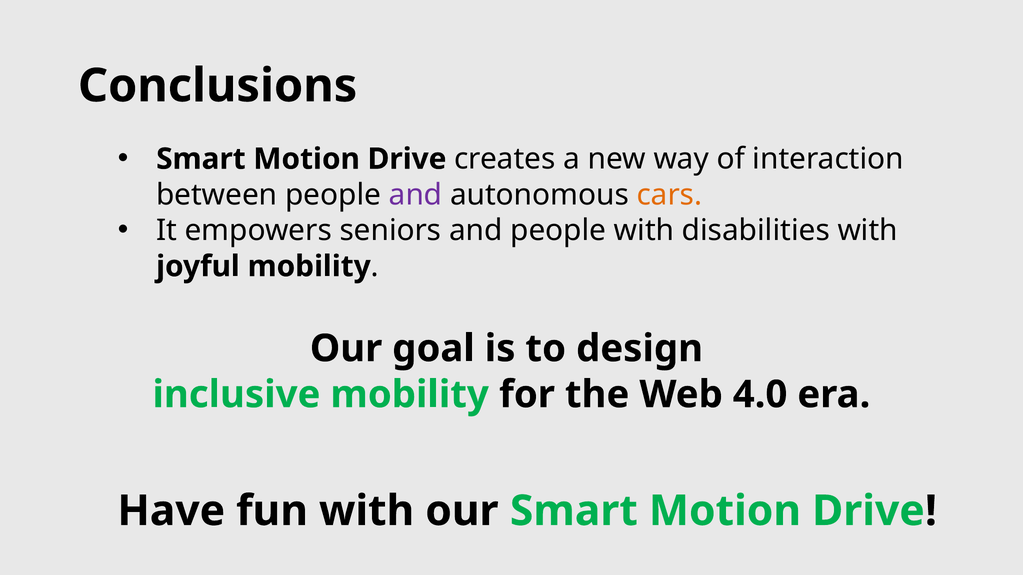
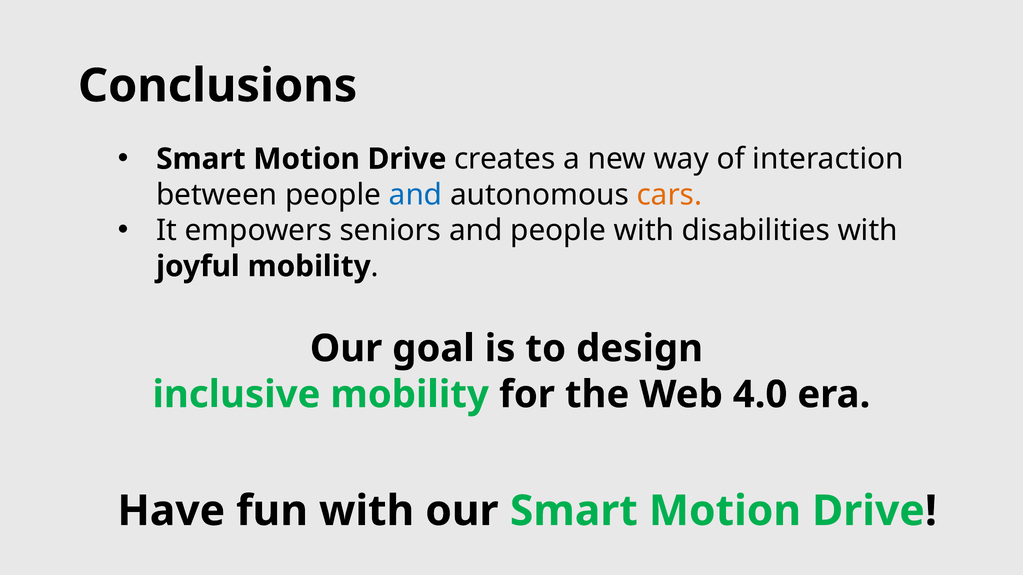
and at (416, 195) colour: purple -> blue
